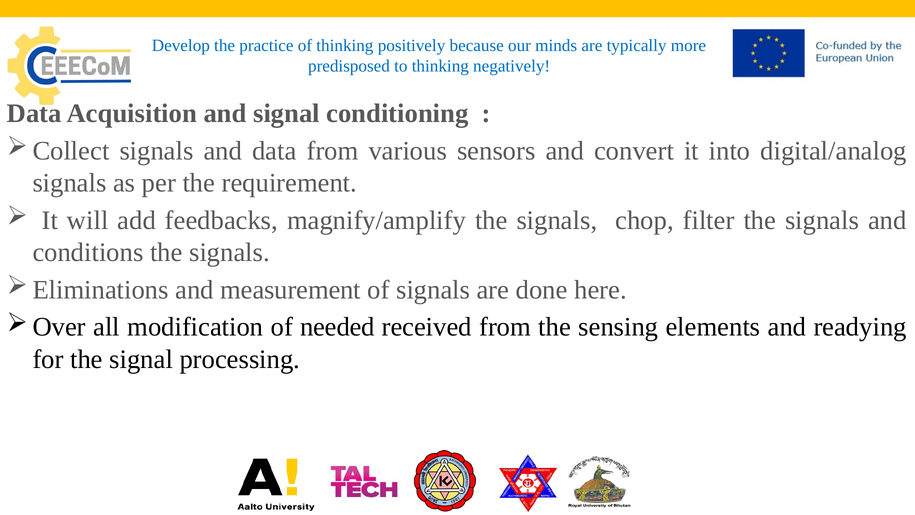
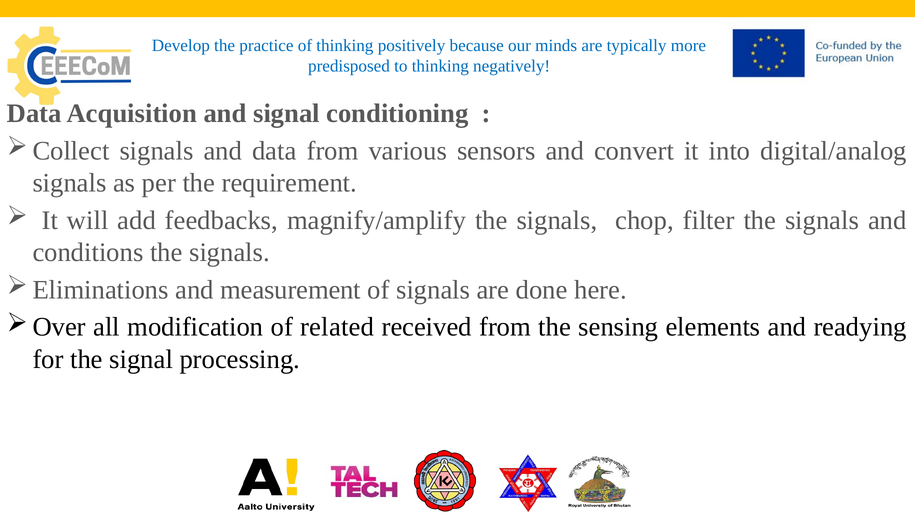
needed: needed -> related
